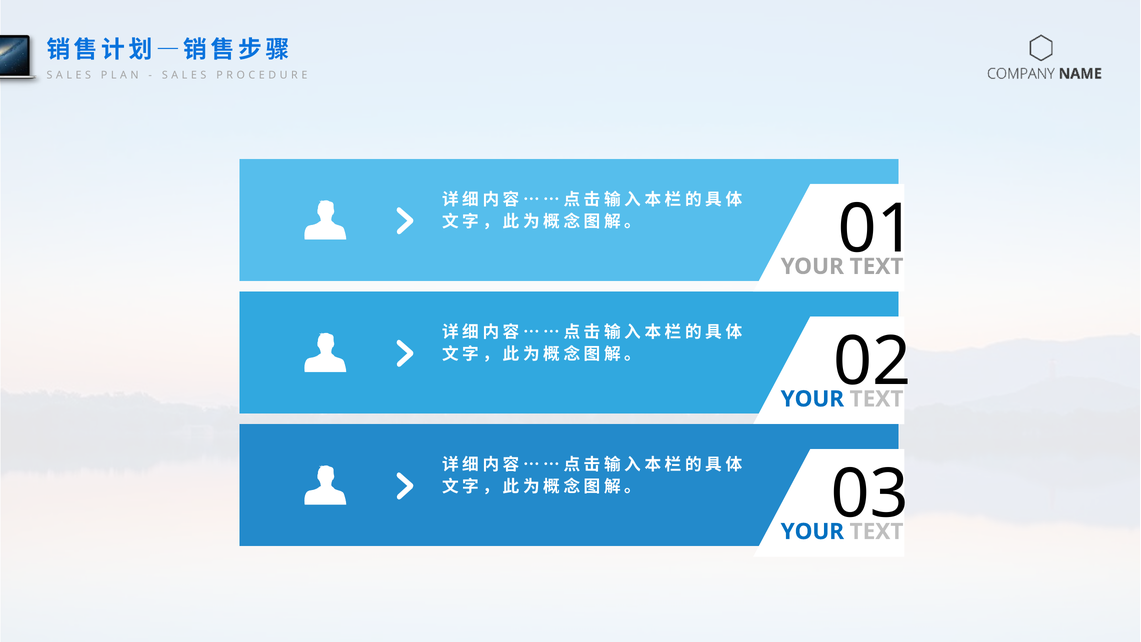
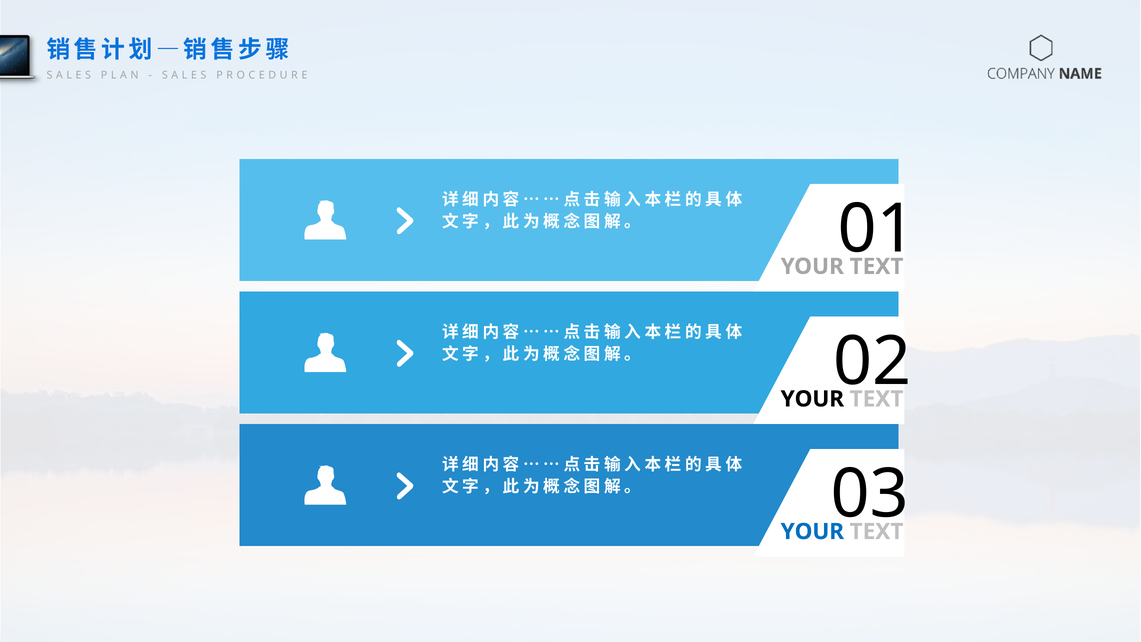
YOUR at (812, 399) colour: blue -> black
